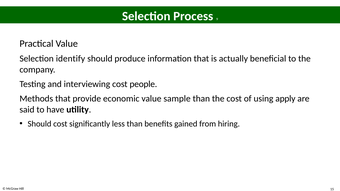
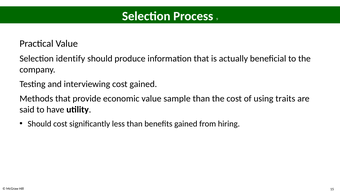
cost people: people -> gained
apply: apply -> traits
